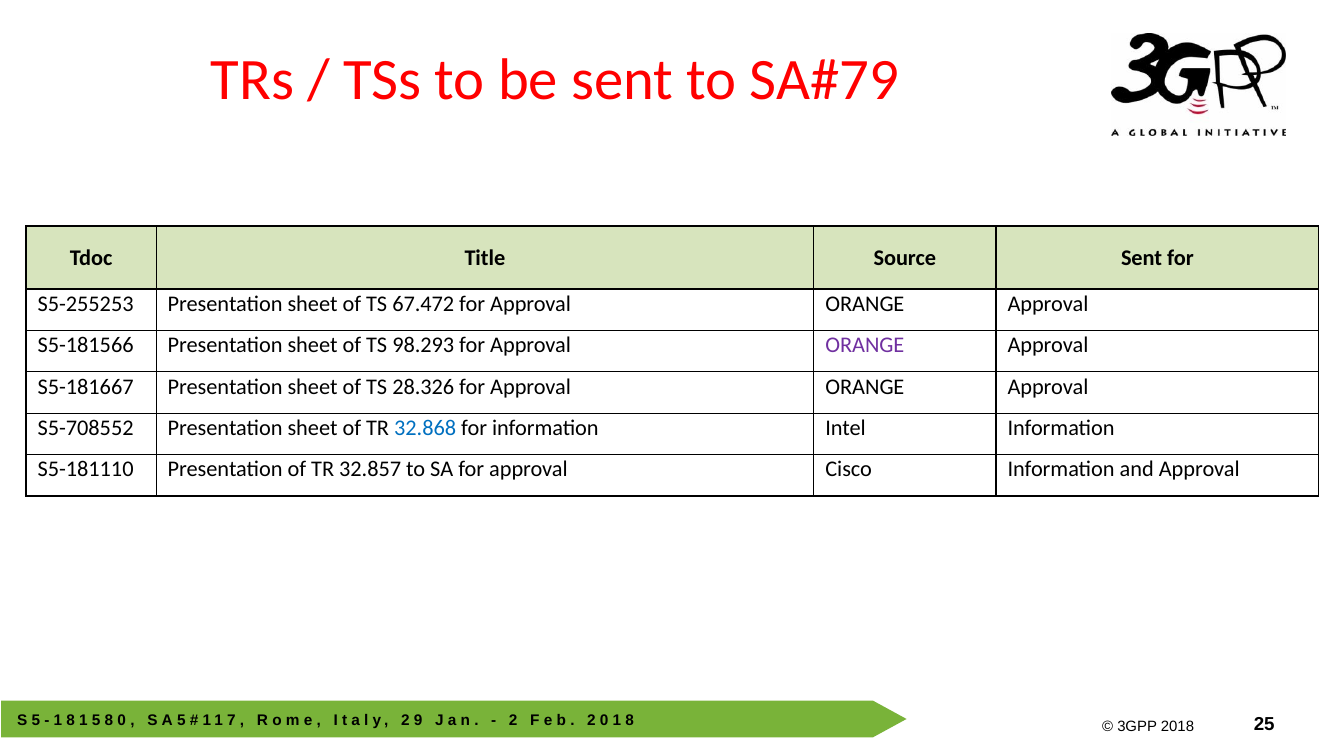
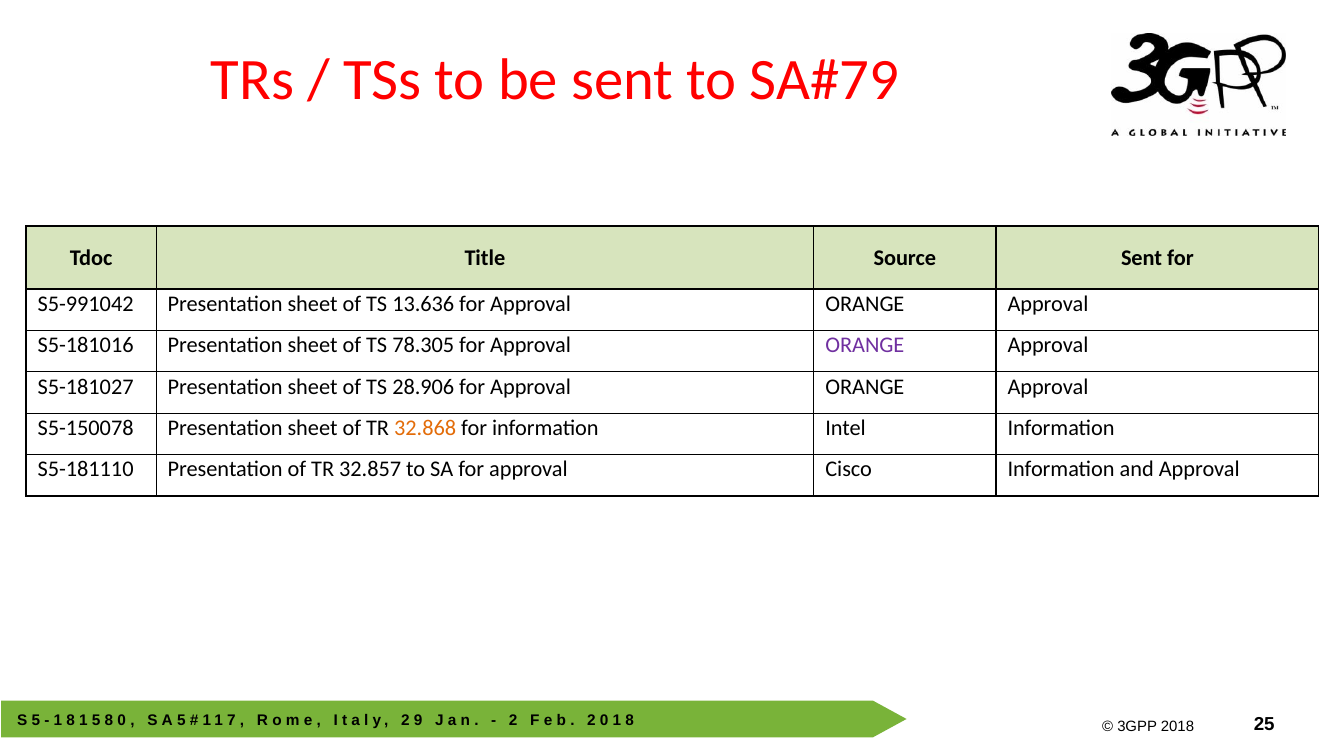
S5-255253: S5-255253 -> S5-991042
67.472: 67.472 -> 13.636
S5-181566: S5-181566 -> S5-181016
98.293: 98.293 -> 78.305
S5-181667: S5-181667 -> S5-181027
28.326: 28.326 -> 28.906
S5-708552: S5-708552 -> S5-150078
32.868 colour: blue -> orange
